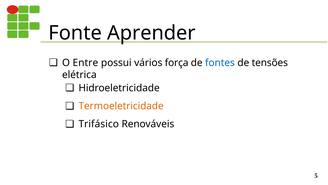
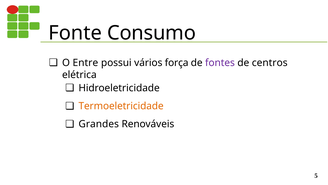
Aprender: Aprender -> Consumo
fontes colour: blue -> purple
tensões: tensões -> centros
Trifásico: Trifásico -> Grandes
